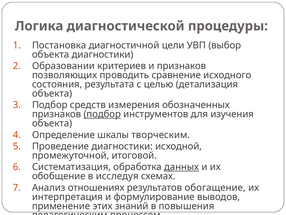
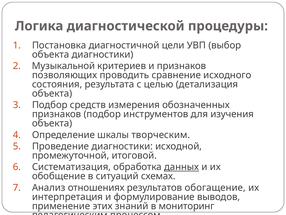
Образовании: Образовании -> Музыкальной
подбор at (102, 114) underline: present -> none
исследуя: исследуя -> ситуаций
повышения: повышения -> мониторинг
